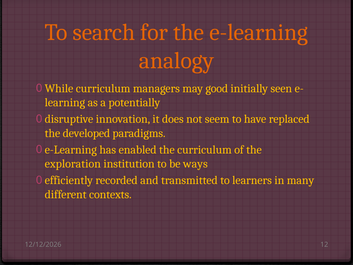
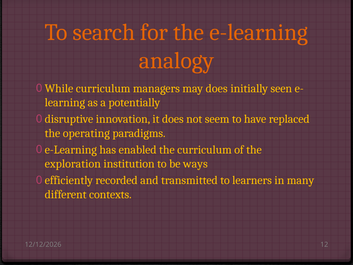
may good: good -> does
developed: developed -> operating
